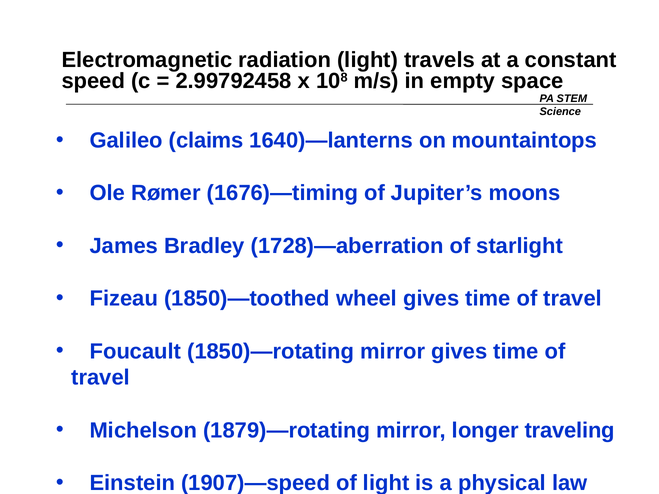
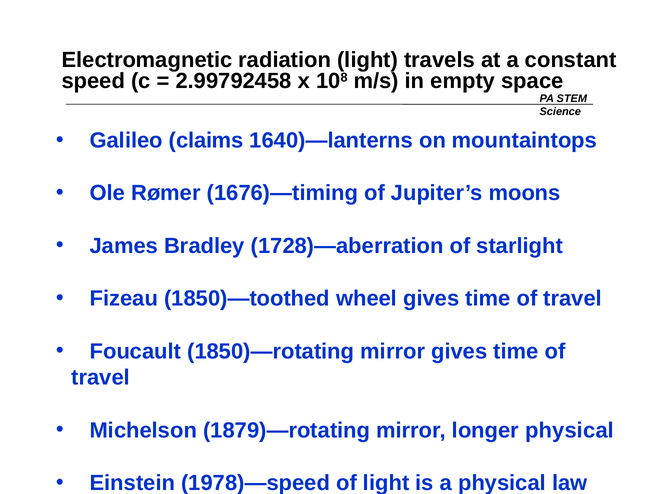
longer traveling: traveling -> physical
1907)—speed: 1907)—speed -> 1978)—speed
